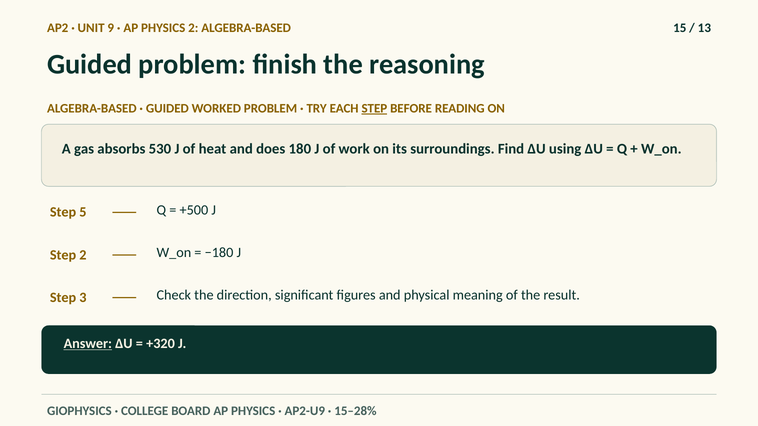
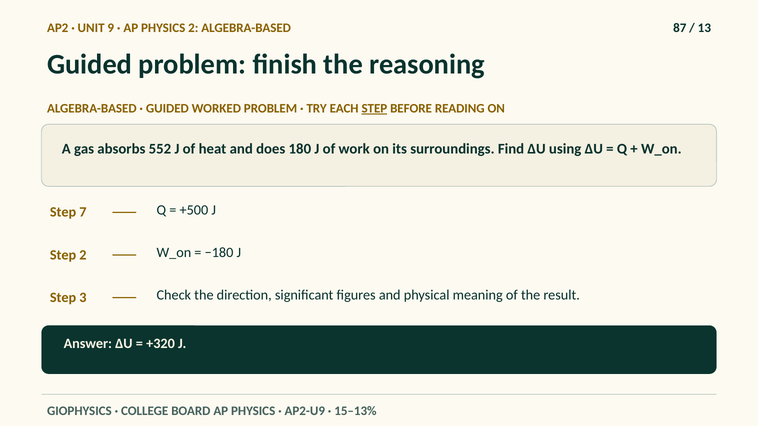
15: 15 -> 87
530: 530 -> 552
5: 5 -> 7
Answer underline: present -> none
15–28%: 15–28% -> 15–13%
